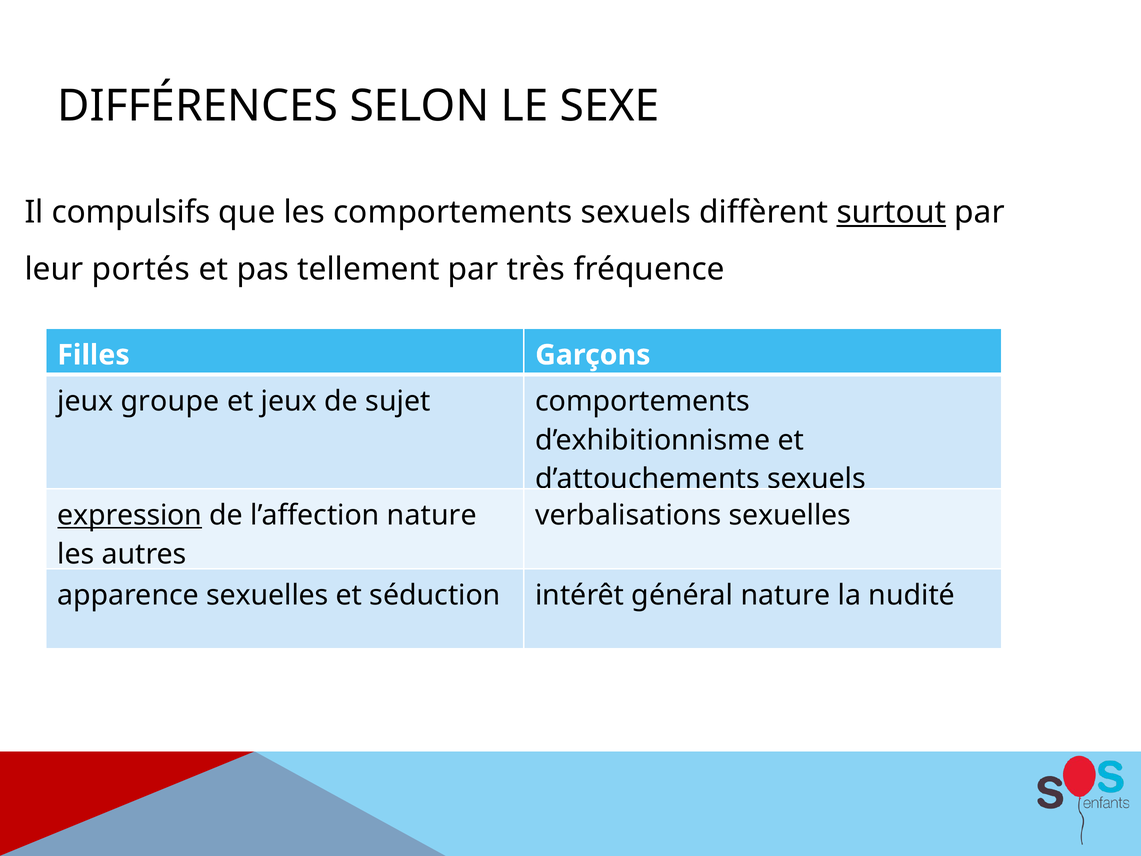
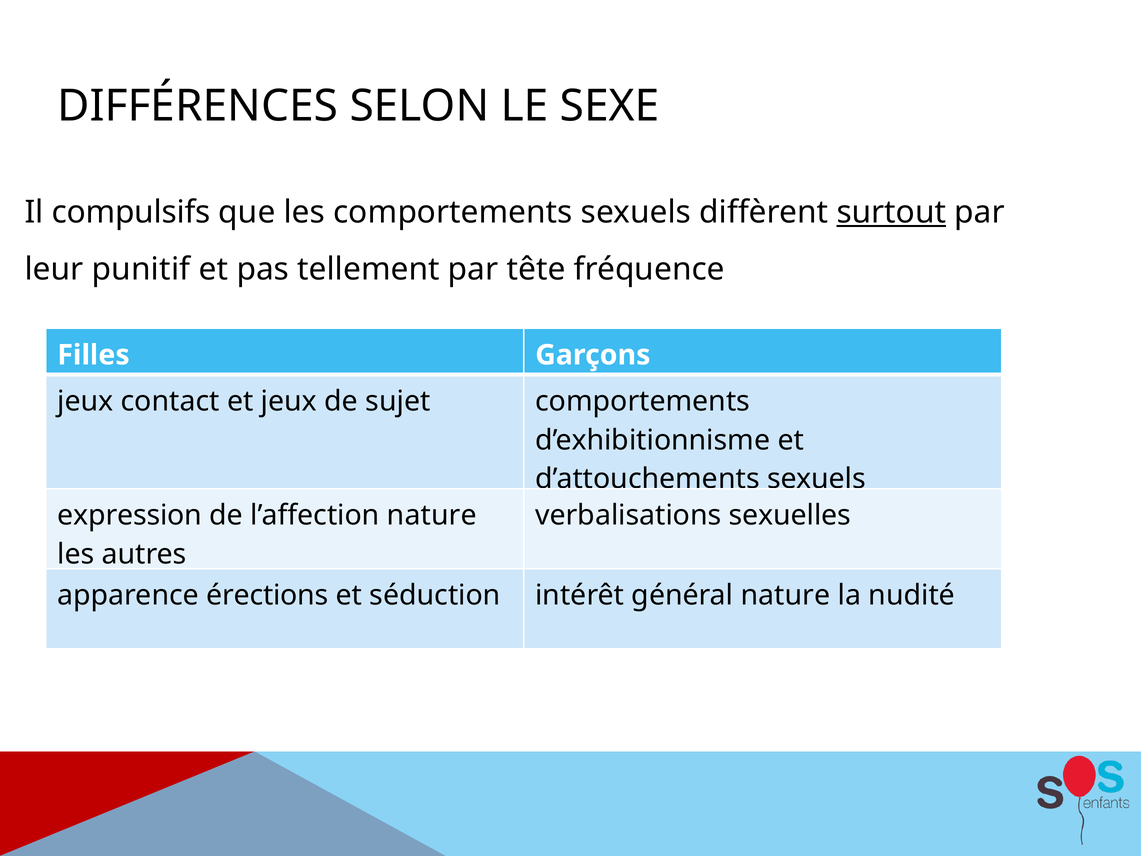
portés: portés -> punitif
très: très -> tête
groupe: groupe -> contact
expression underline: present -> none
apparence sexuelles: sexuelles -> érections
